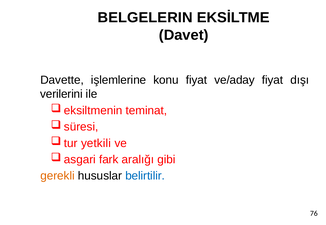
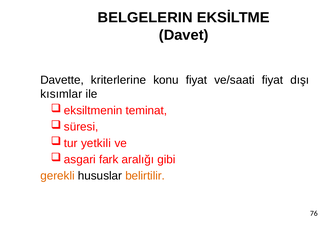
işlemlerine: işlemlerine -> kriterlerine
ve/aday: ve/aday -> ve/saati
verilerini: verilerini -> kısımlar
belirtilir colour: blue -> orange
